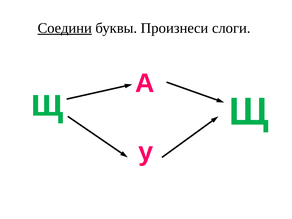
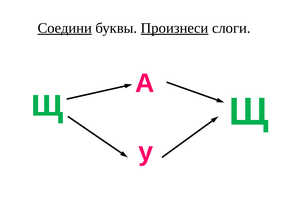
Произнеси underline: none -> present
